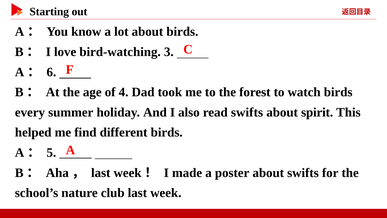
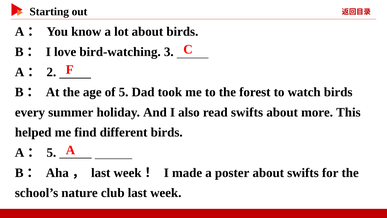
6: 6 -> 2
of 4: 4 -> 5
spirit: spirit -> more
